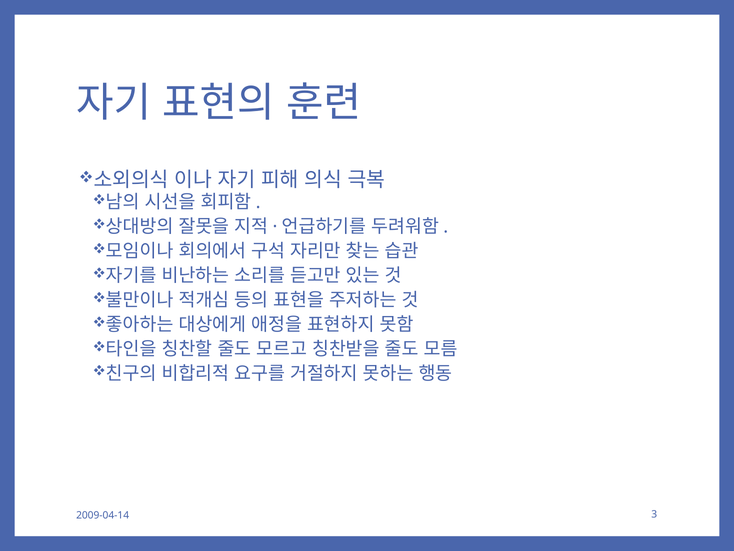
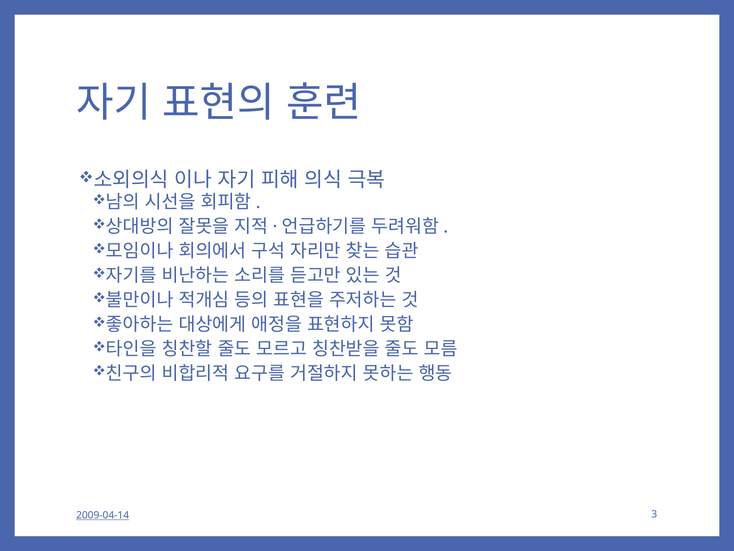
2009-04-14 underline: none -> present
